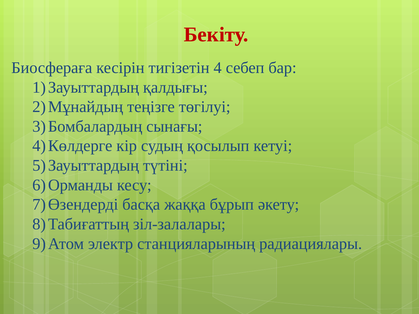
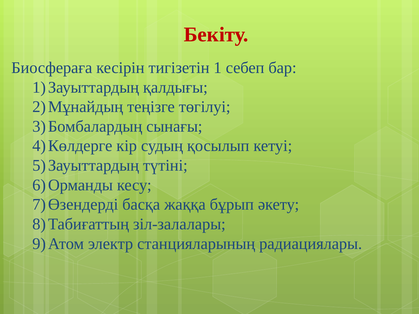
4: 4 -> 1
